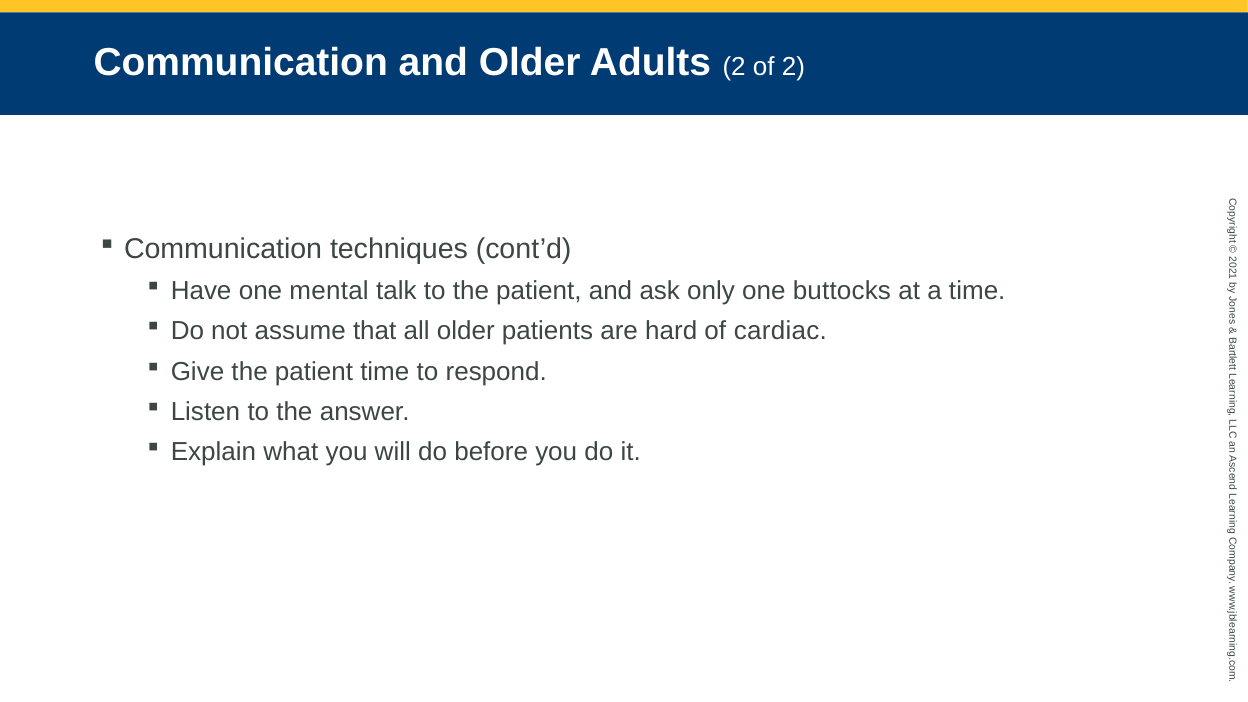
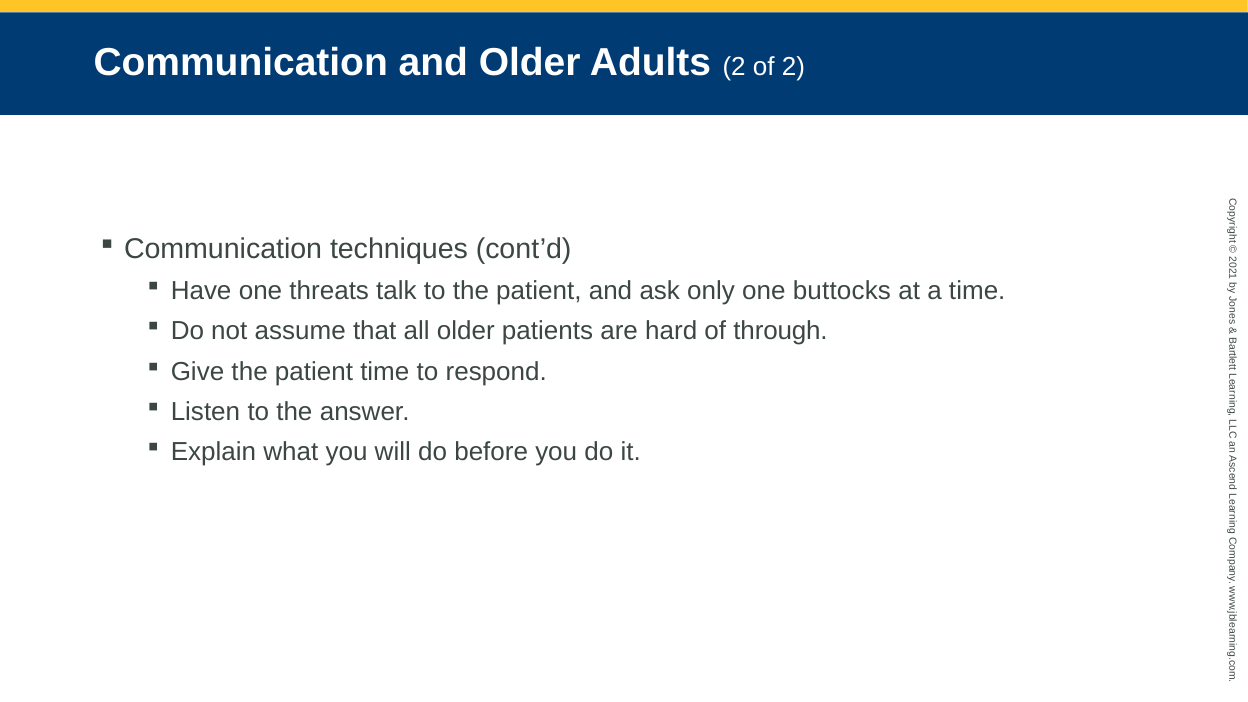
mental: mental -> threats
cardiac: cardiac -> through
